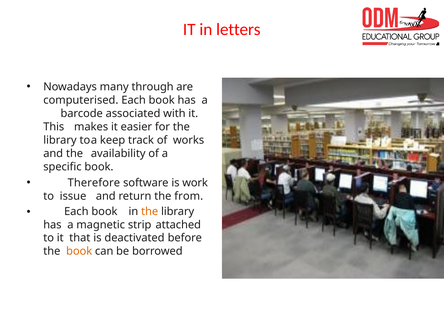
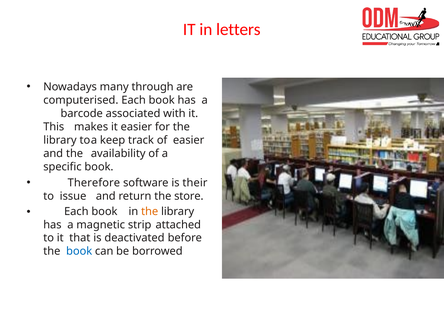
of works: works -> easier
work: work -> their
from: from -> store
book at (79, 251) colour: orange -> blue
